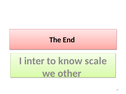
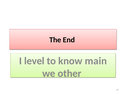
inter: inter -> level
scale: scale -> main
